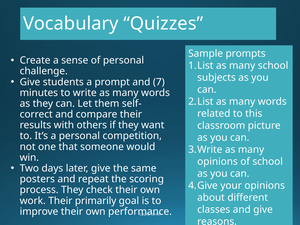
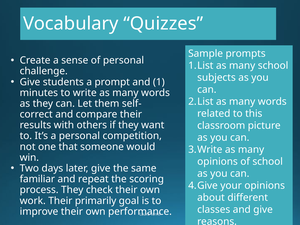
7: 7 -> 1
posters: posters -> familiar
